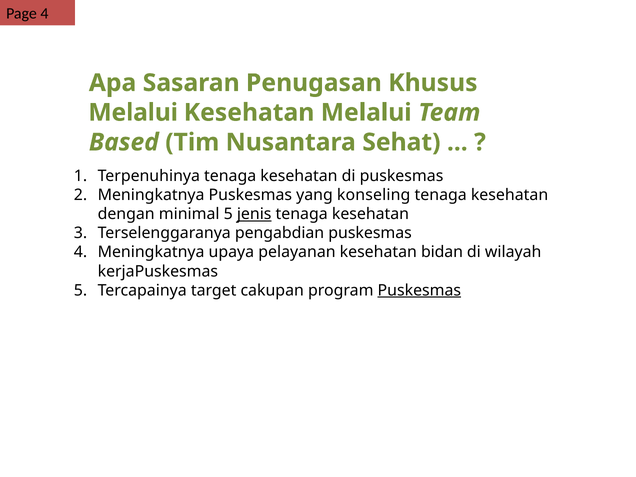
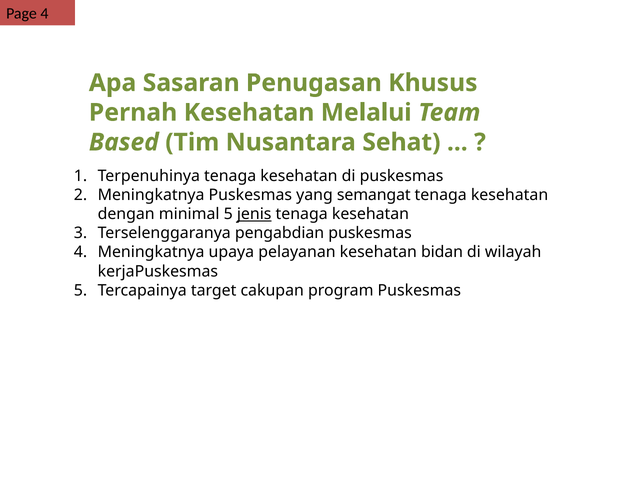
Melalui at (133, 113): Melalui -> Pernah
konseling: konseling -> semangat
Puskesmas at (419, 290) underline: present -> none
